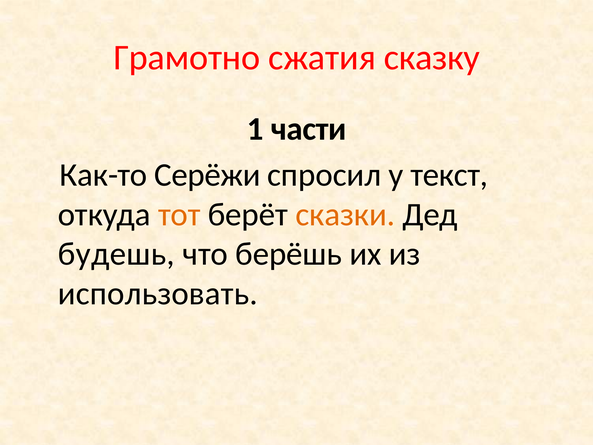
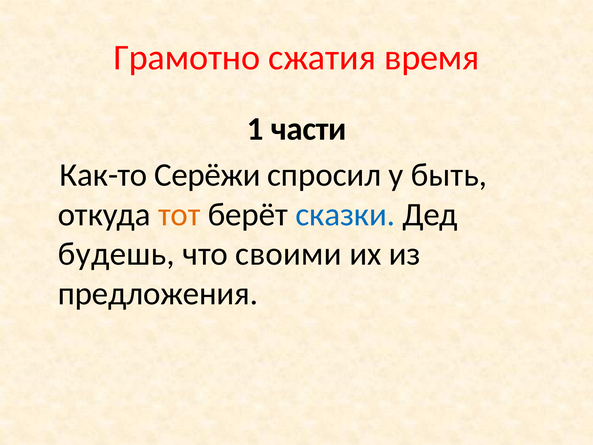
сказку: сказку -> время
текст: текст -> быть
сказки colour: orange -> blue
берёшь: берёшь -> своими
использовать: использовать -> предложения
